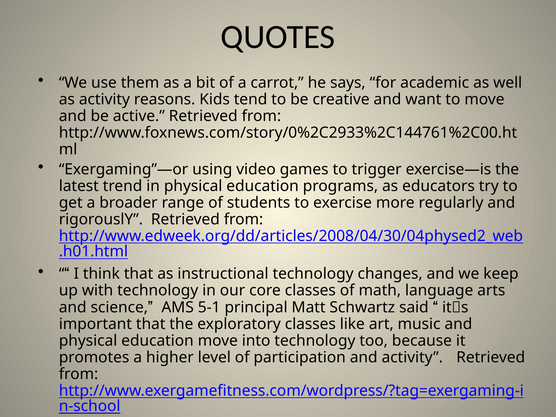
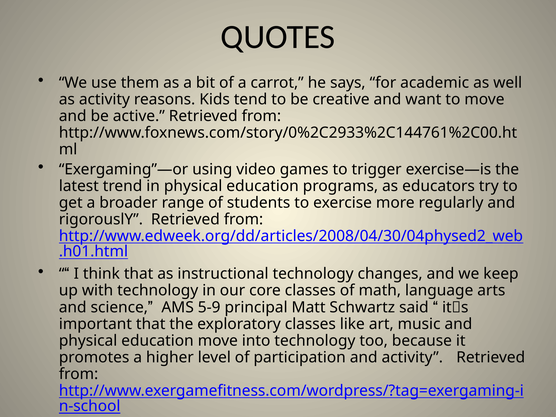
5-1: 5-1 -> 5-9
